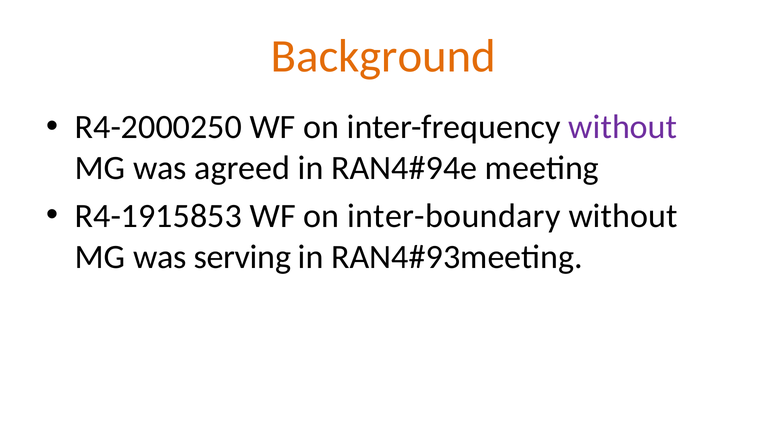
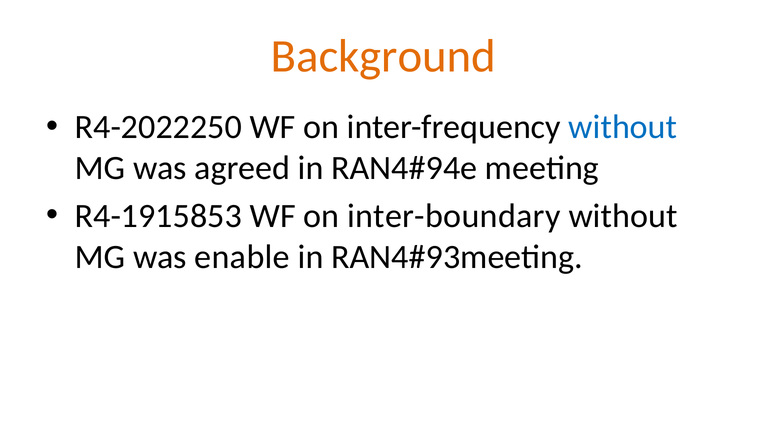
R4-2000250: R4-2000250 -> R4-2022250
without at (623, 127) colour: purple -> blue
serving: serving -> enable
